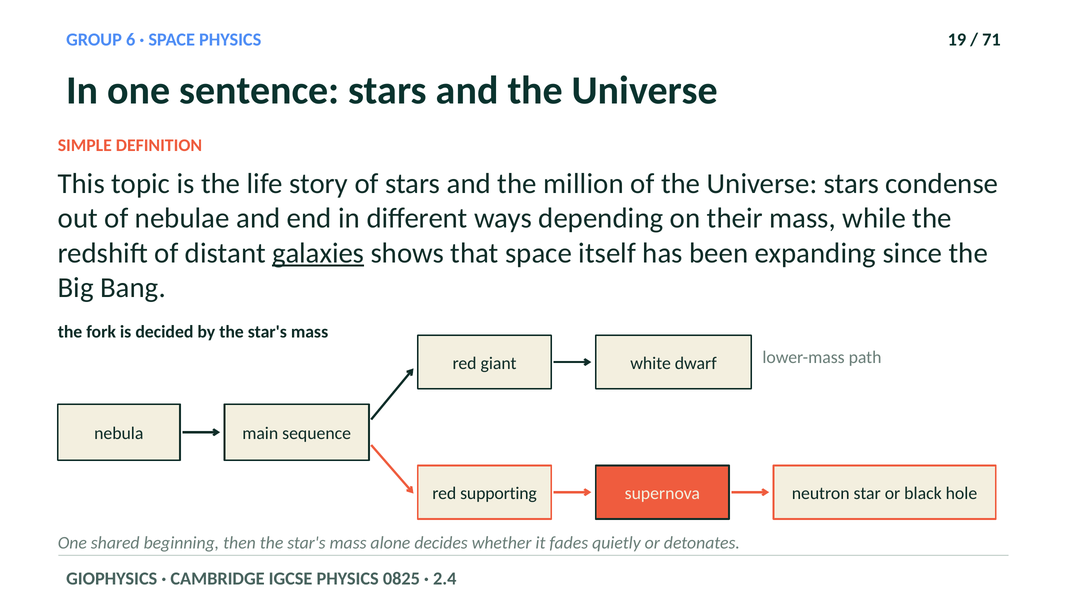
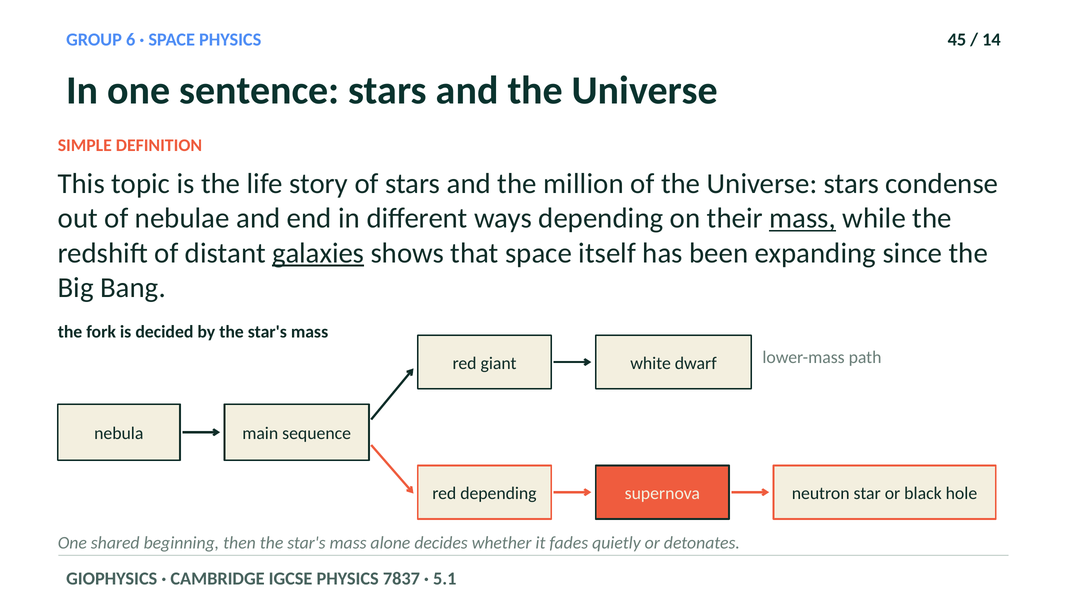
19: 19 -> 45
71: 71 -> 14
mass at (803, 218) underline: none -> present
red supporting: supporting -> depending
0825: 0825 -> 7837
2.4: 2.4 -> 5.1
